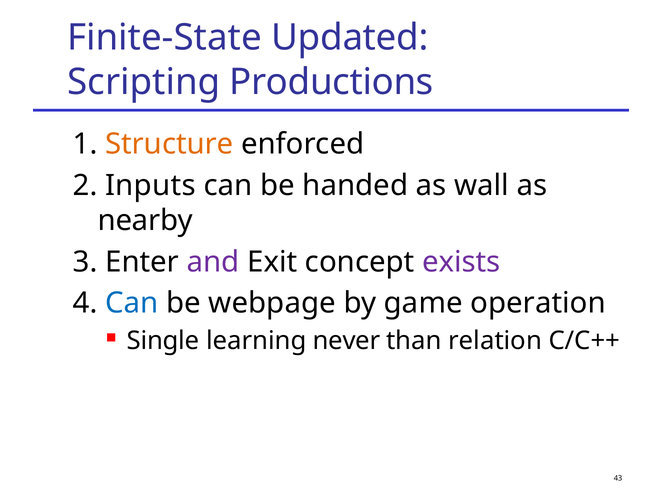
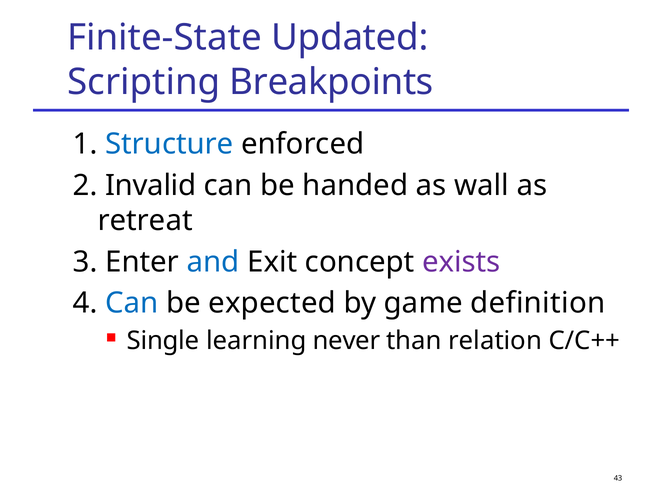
Productions: Productions -> Breakpoints
Structure colour: orange -> blue
Inputs: Inputs -> Invalid
nearby: nearby -> retreat
and colour: purple -> blue
webpage: webpage -> expected
operation: operation -> definition
